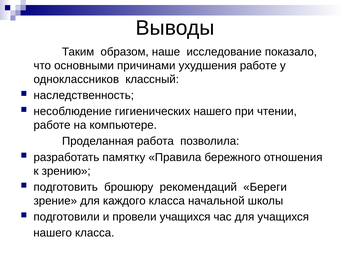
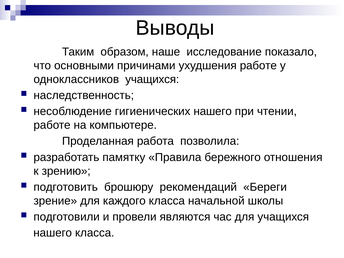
одноклассников классный: классный -> учащихся
провели учащихся: учащихся -> являются
